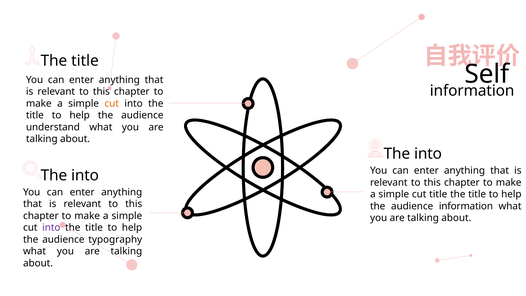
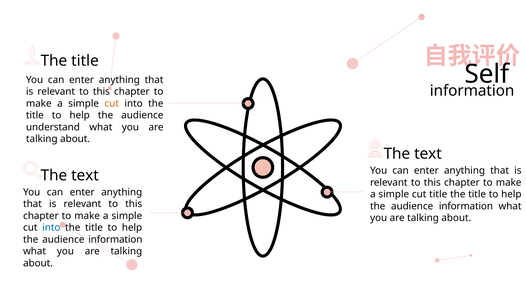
into at (428, 154): into -> text
into at (85, 175): into -> text
into at (51, 228) colour: purple -> blue
typography at (115, 239): typography -> information
